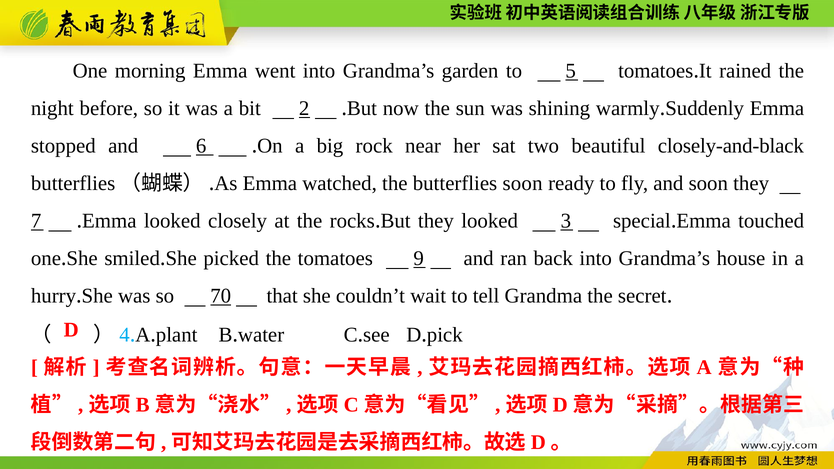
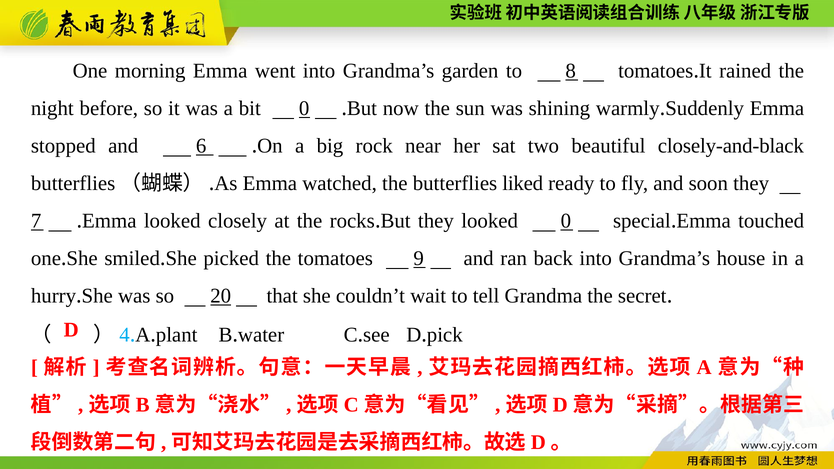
5: 5 -> 8
bit 2: 2 -> 0
butterflies soon: soon -> liked
looked 3: 3 -> 0
70: 70 -> 20
